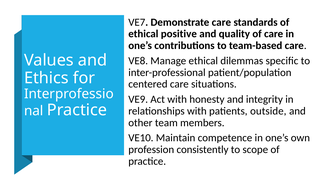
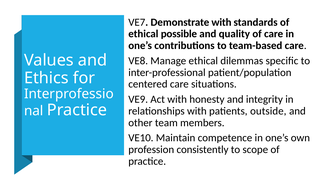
Demonstrate care: care -> with
positive: positive -> possible
